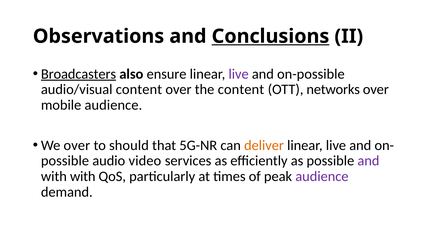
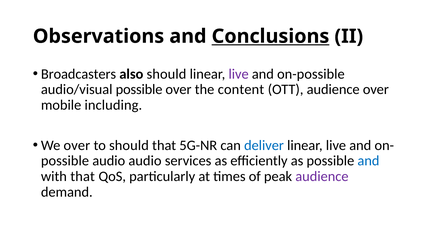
Broadcasters underline: present -> none
also ensure: ensure -> should
audio/visual content: content -> possible
OTT networks: networks -> audience
mobile audience: audience -> including
deliver colour: orange -> blue
audio video: video -> audio
and at (368, 160) colour: purple -> blue
with with: with -> that
